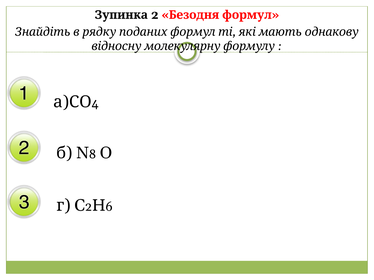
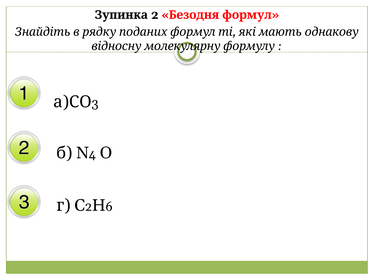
4: 4 -> 3
8: 8 -> 4
